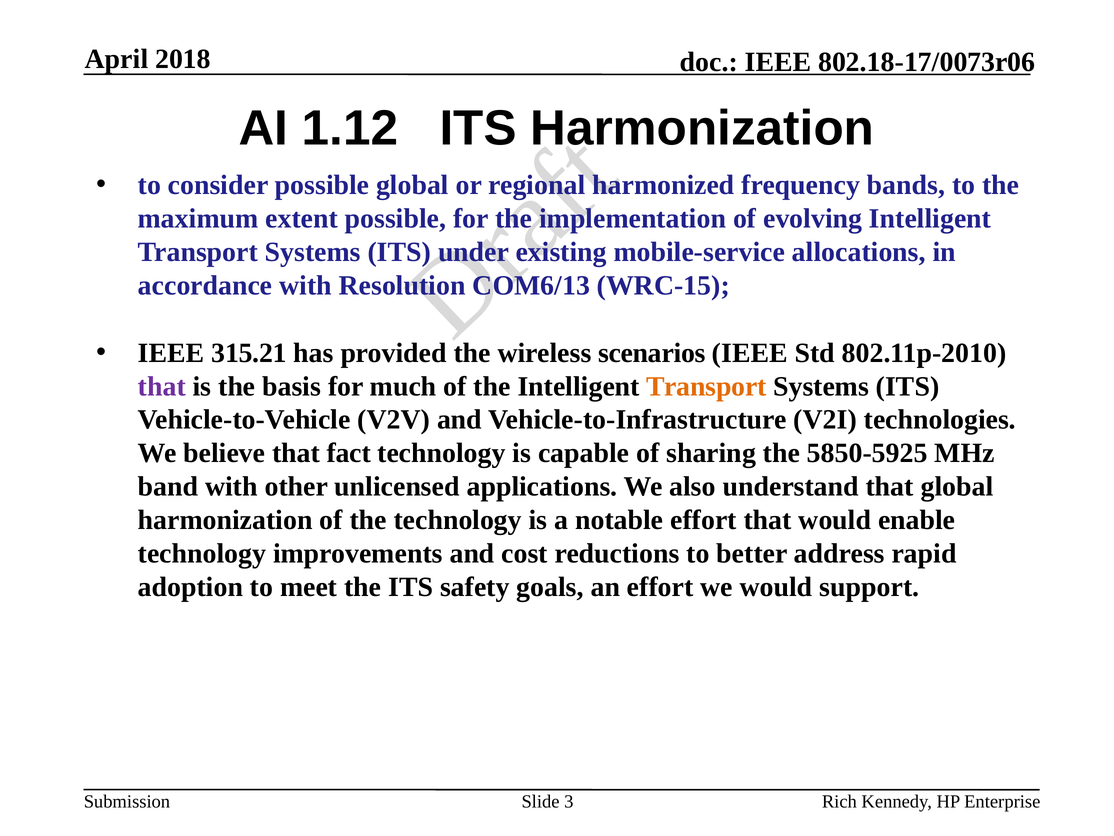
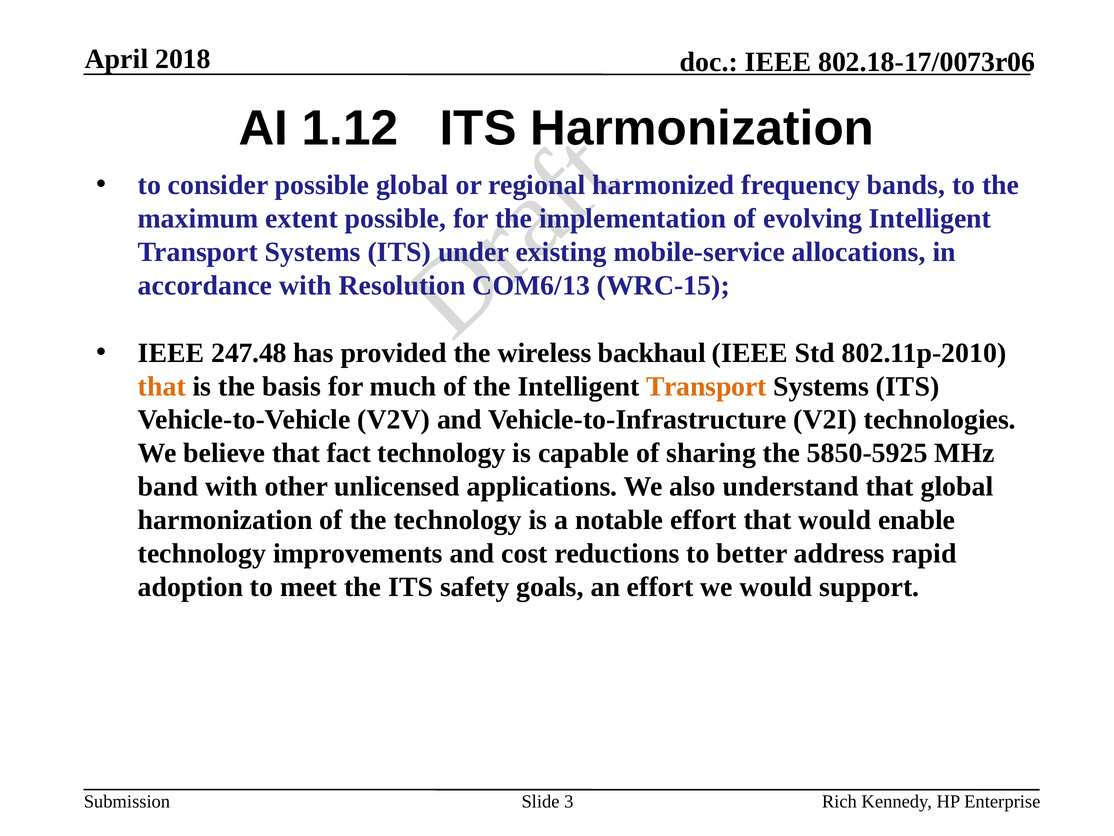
315.21: 315.21 -> 247.48
scenarios: scenarios -> backhaul
that at (162, 386) colour: purple -> orange
